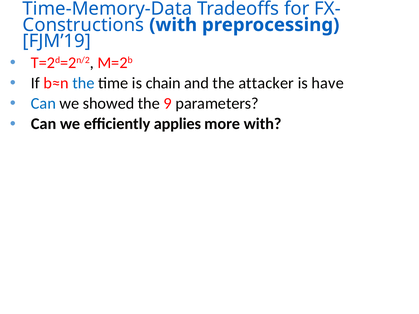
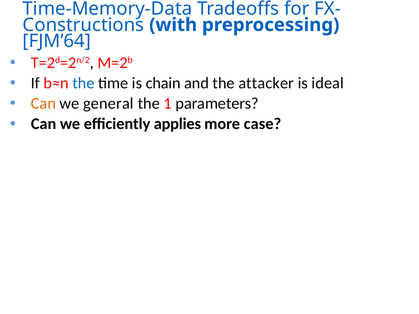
FJM’19: FJM’19 -> FJM’64
have: have -> ideal
Can at (43, 104) colour: blue -> orange
showed: showed -> general
9: 9 -> 1
more with: with -> case
